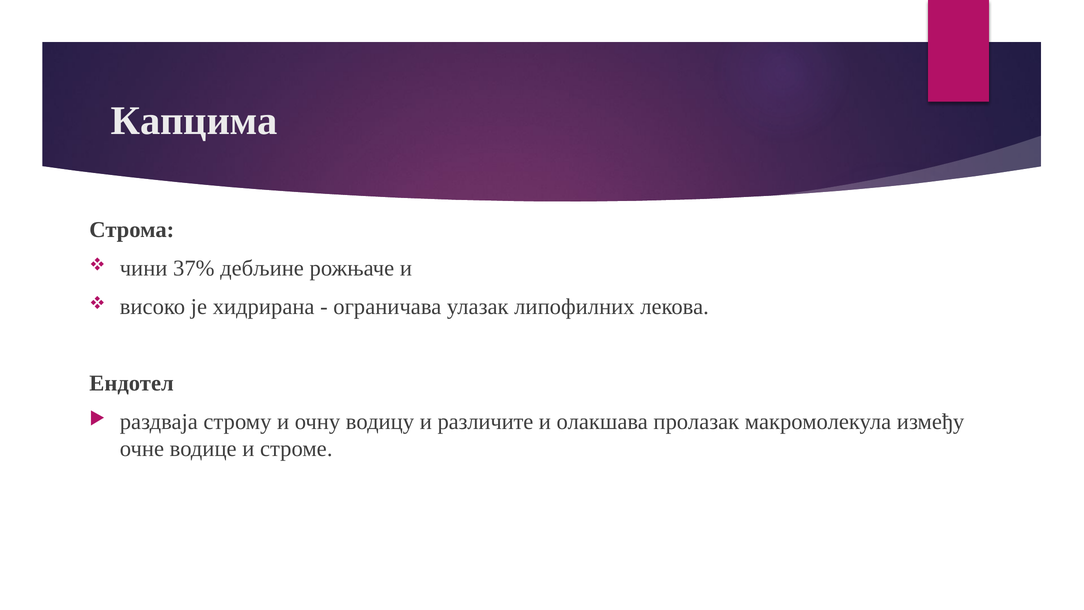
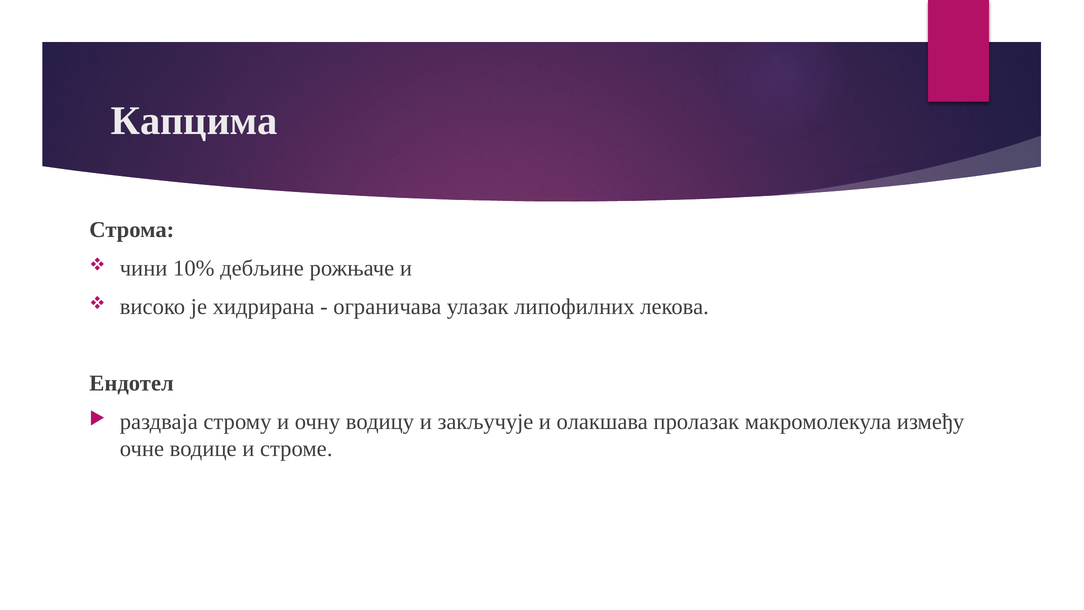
37%: 37% -> 10%
различитe: различитe -> закључује
